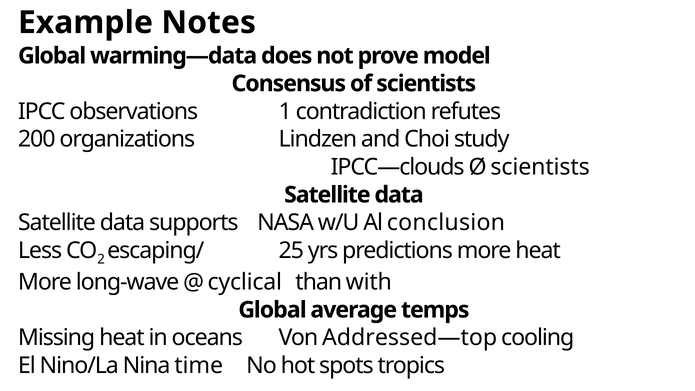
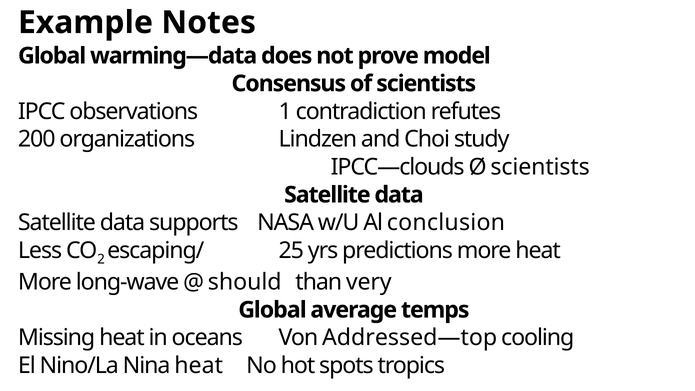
cyclical: cyclical -> should
with: with -> very
Nina time: time -> heat
